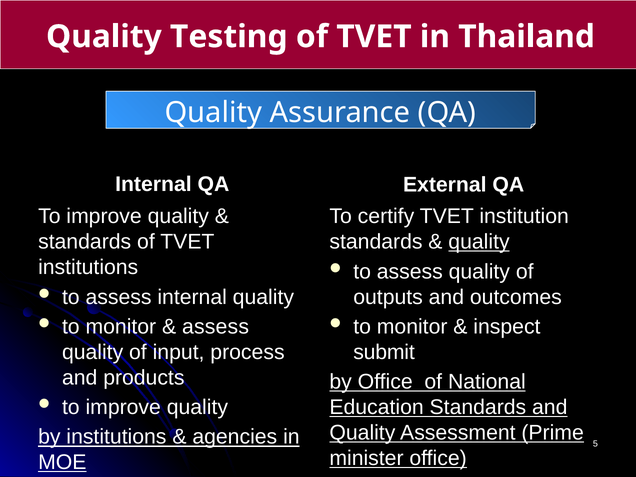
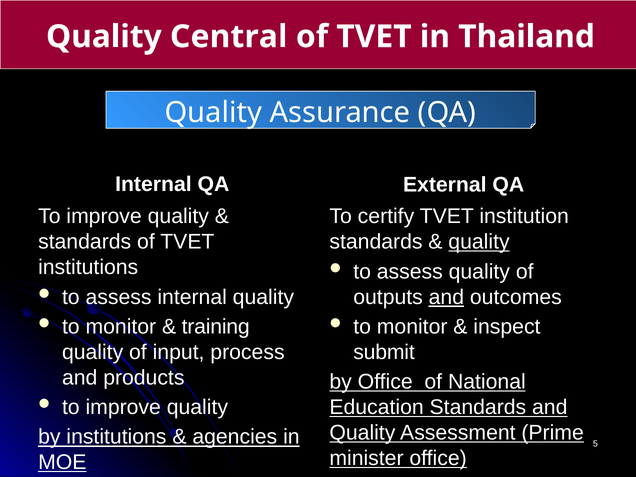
Testing: Testing -> Central
and at (446, 297) underline: none -> present
assess at (216, 327): assess -> training
